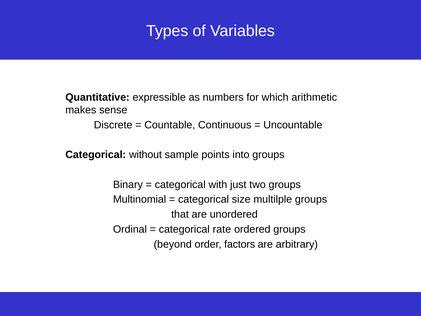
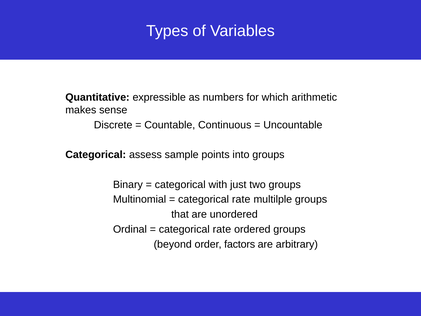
without: without -> assess
size at (241, 199): size -> rate
